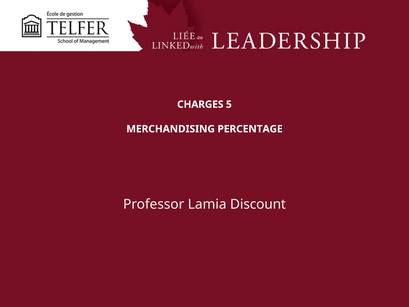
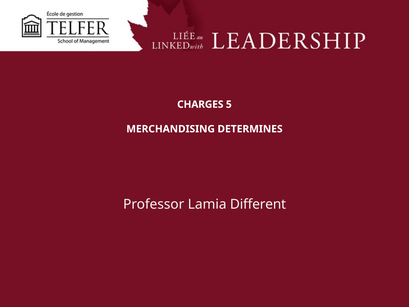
PERCENTAGE: PERCENTAGE -> DETERMINES
Discount: Discount -> Different
